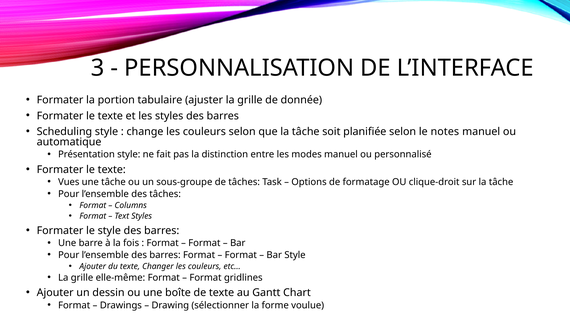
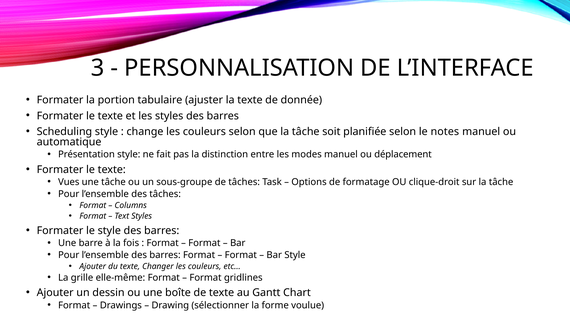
ajuster la grille: grille -> texte
personnalisé: personnalisé -> déplacement
